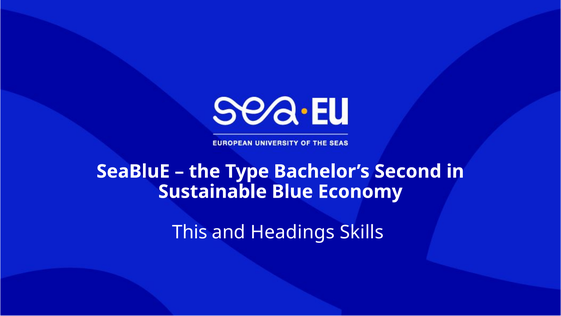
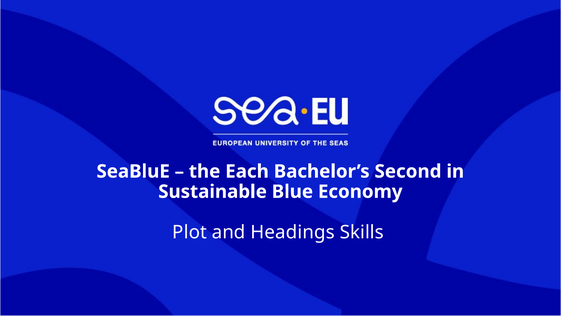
Type: Type -> Each
This: This -> Plot
